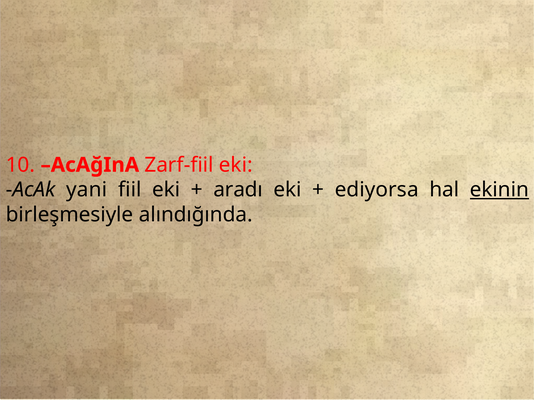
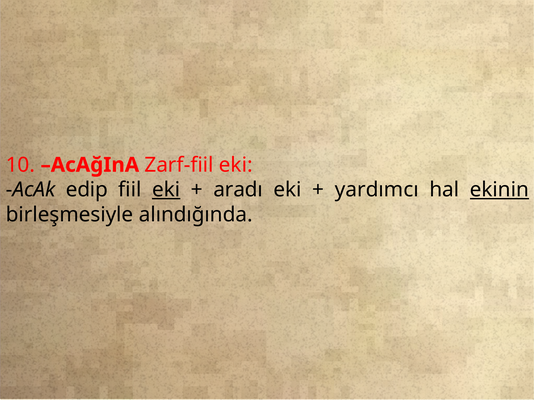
yani: yani -> edip
eki at (166, 190) underline: none -> present
ediyorsa: ediyorsa -> yardımcı
